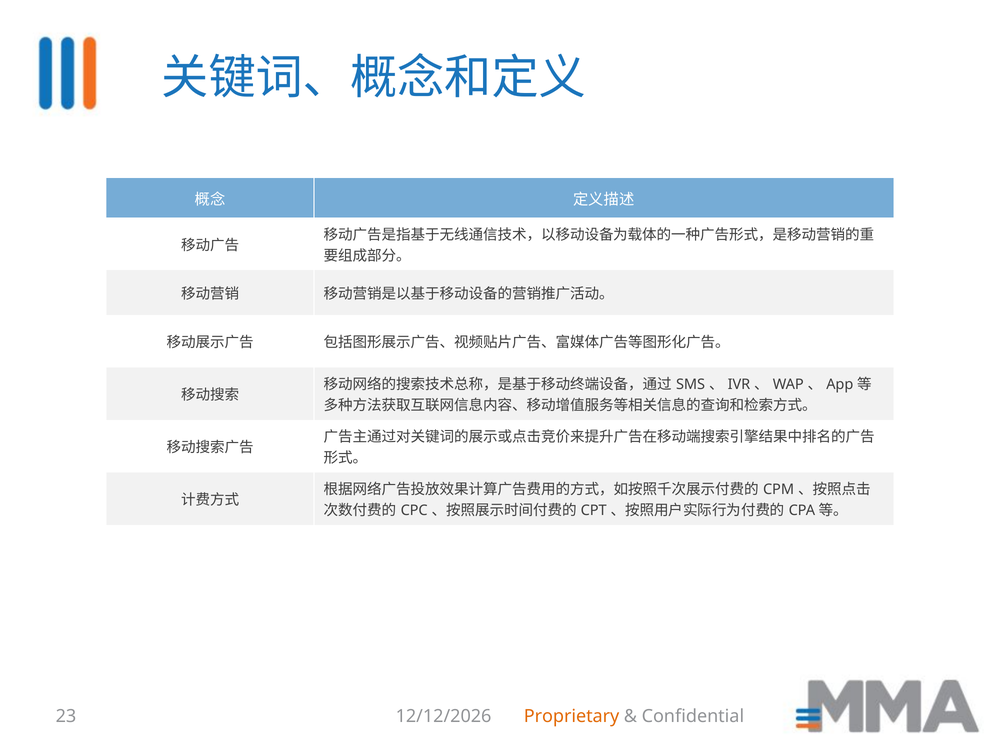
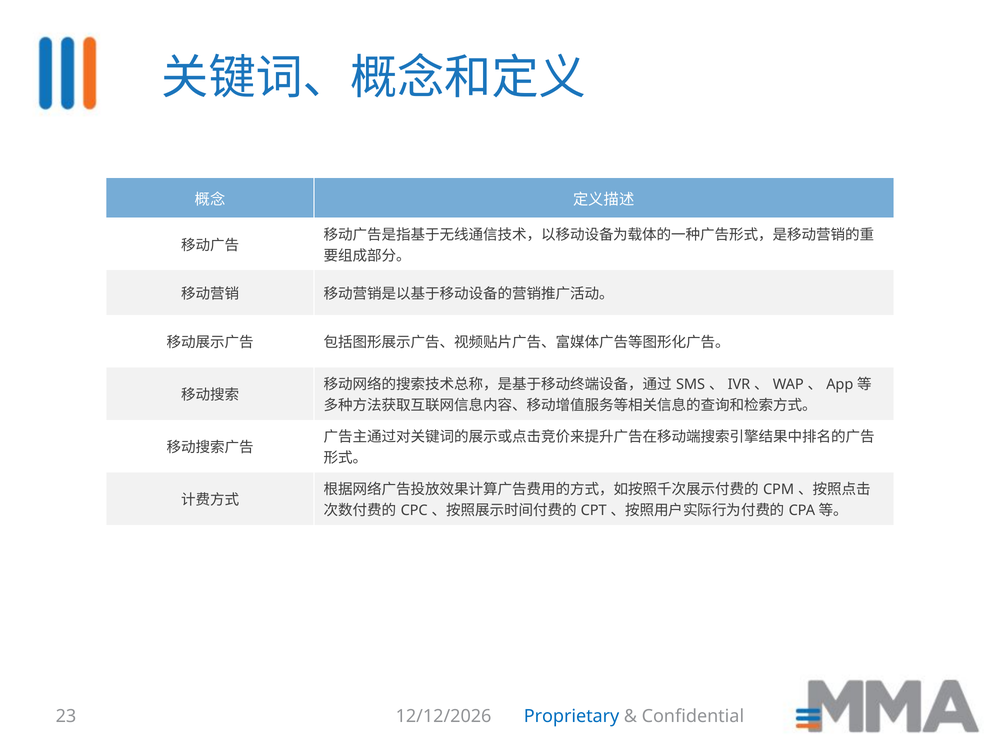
Proprietary colour: orange -> blue
